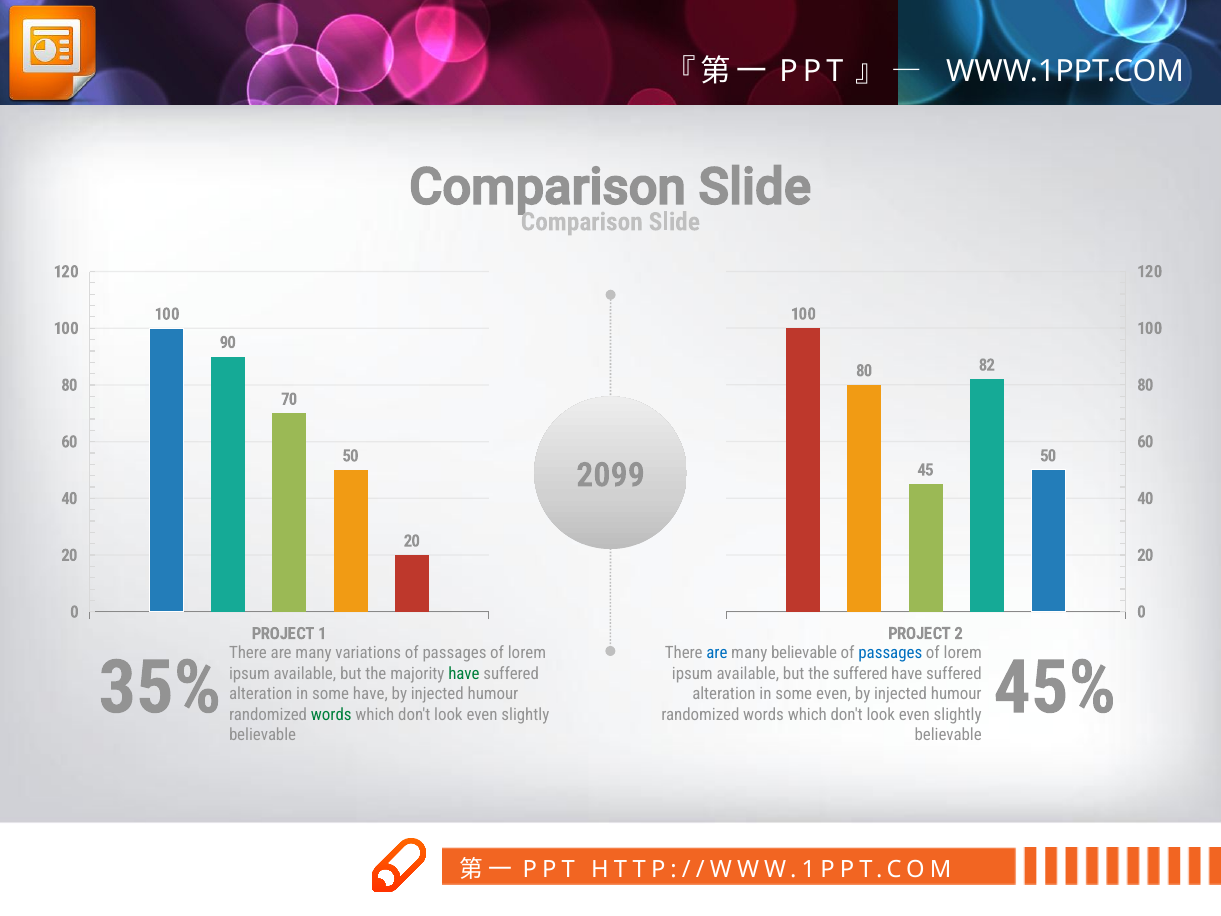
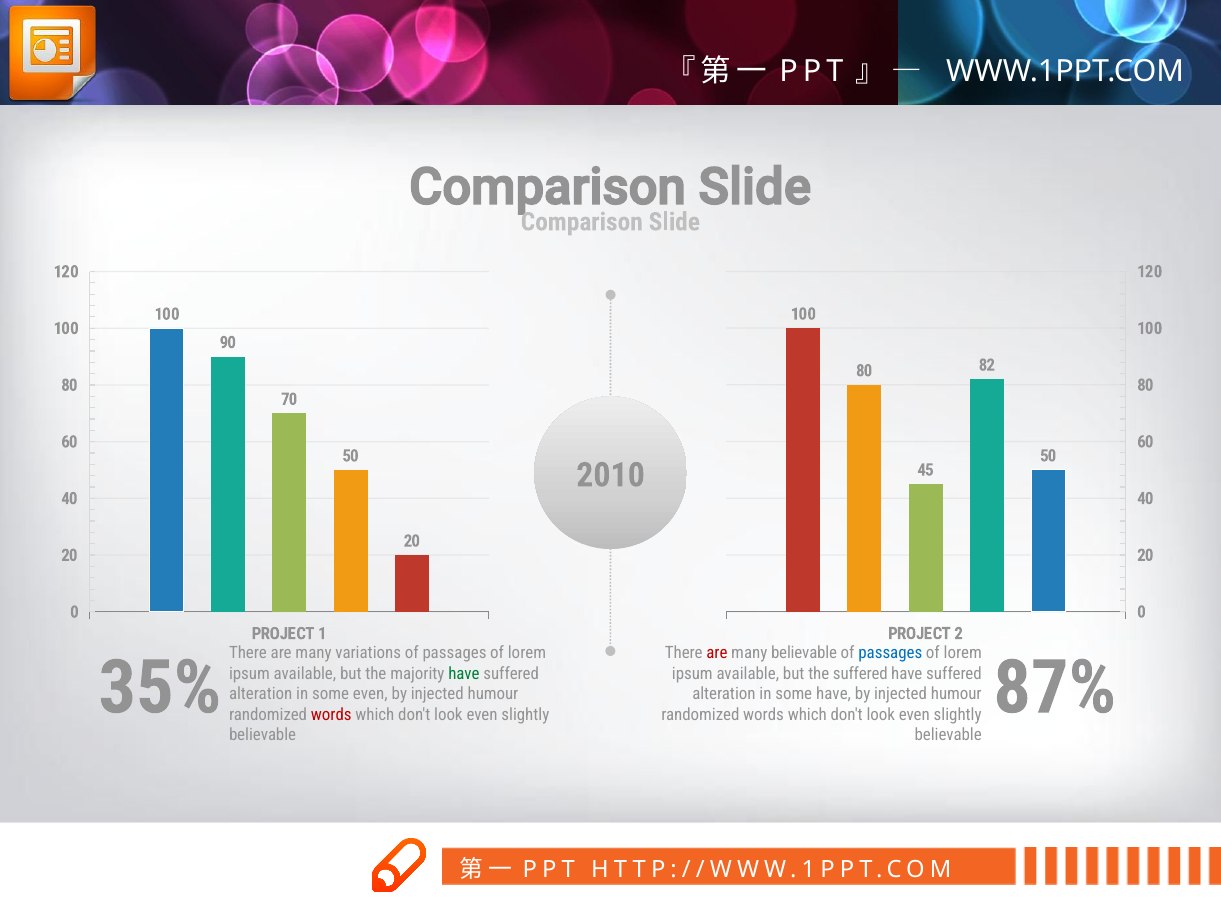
2099: 2099 -> 2010
are at (717, 653) colour: blue -> red
45%: 45% -> 87%
some have: have -> even
some even: even -> have
words at (331, 714) colour: green -> red
